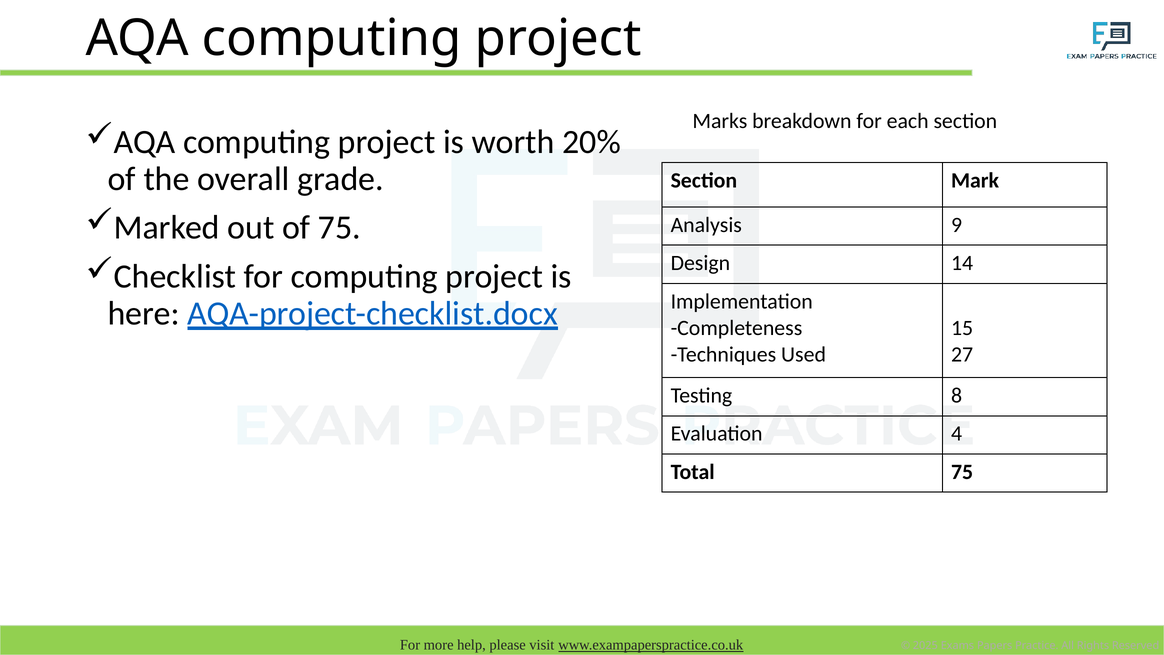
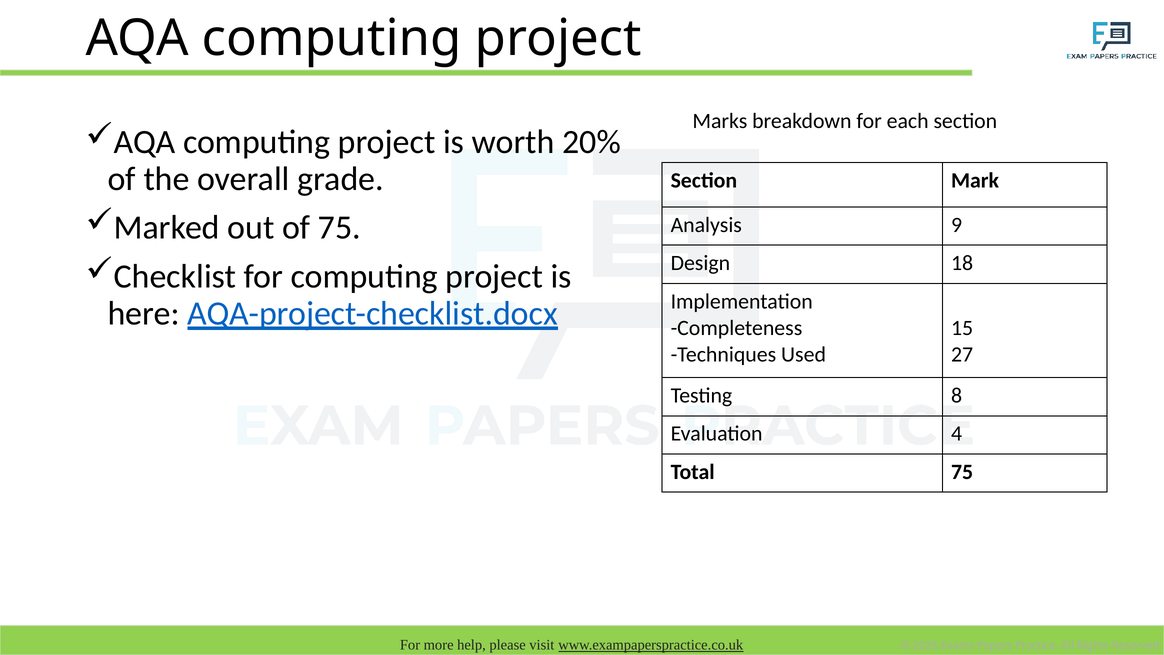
14: 14 -> 18
